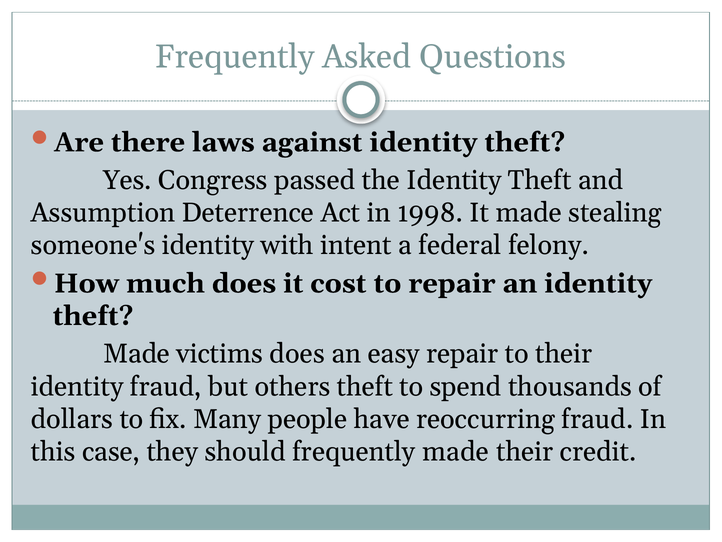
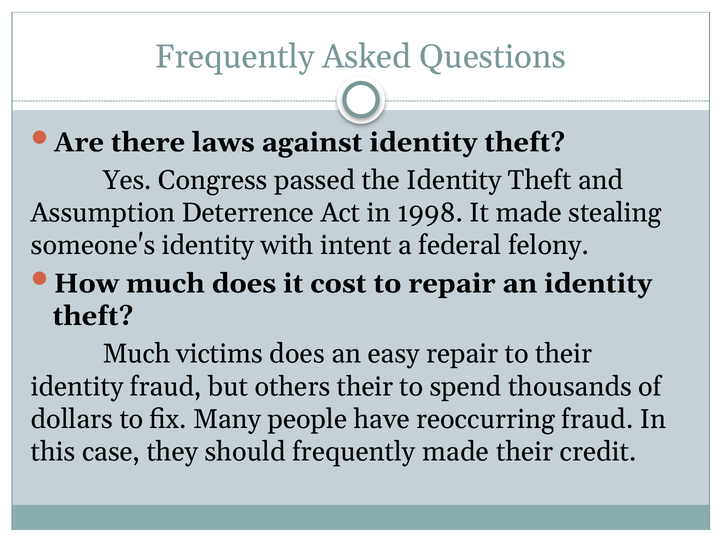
Made at (137, 354): Made -> Much
others theft: theft -> their
